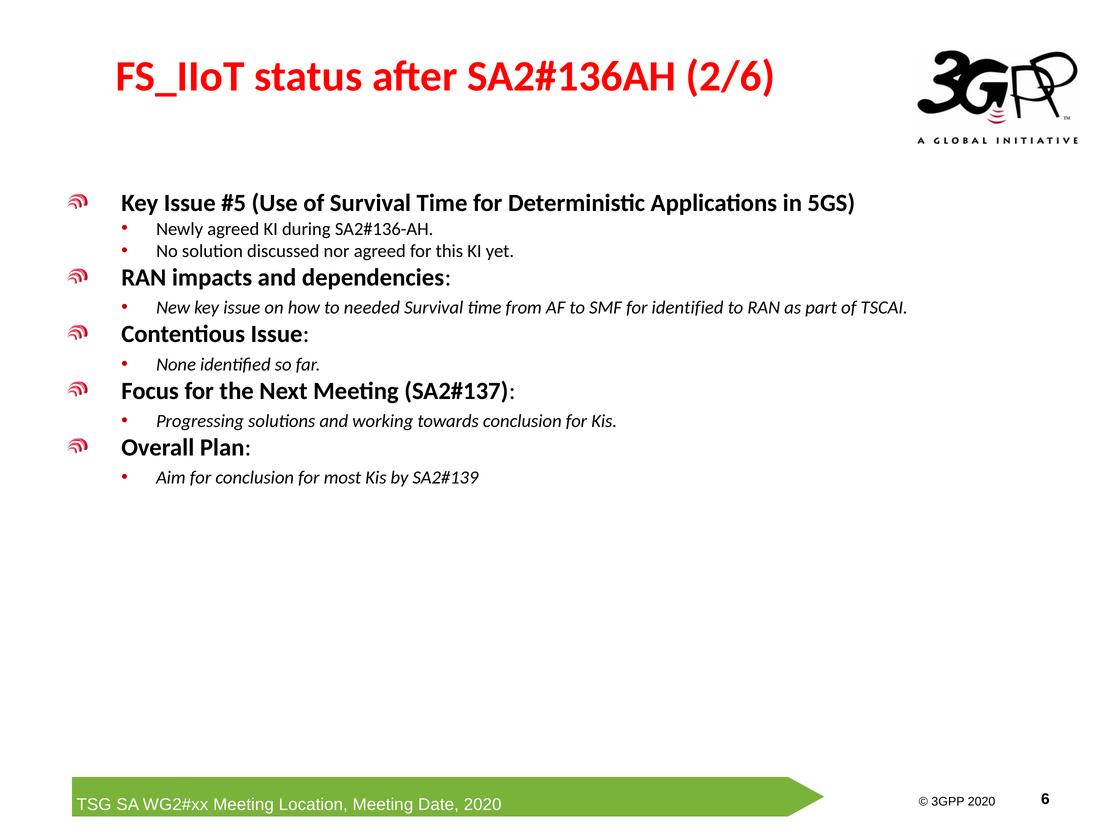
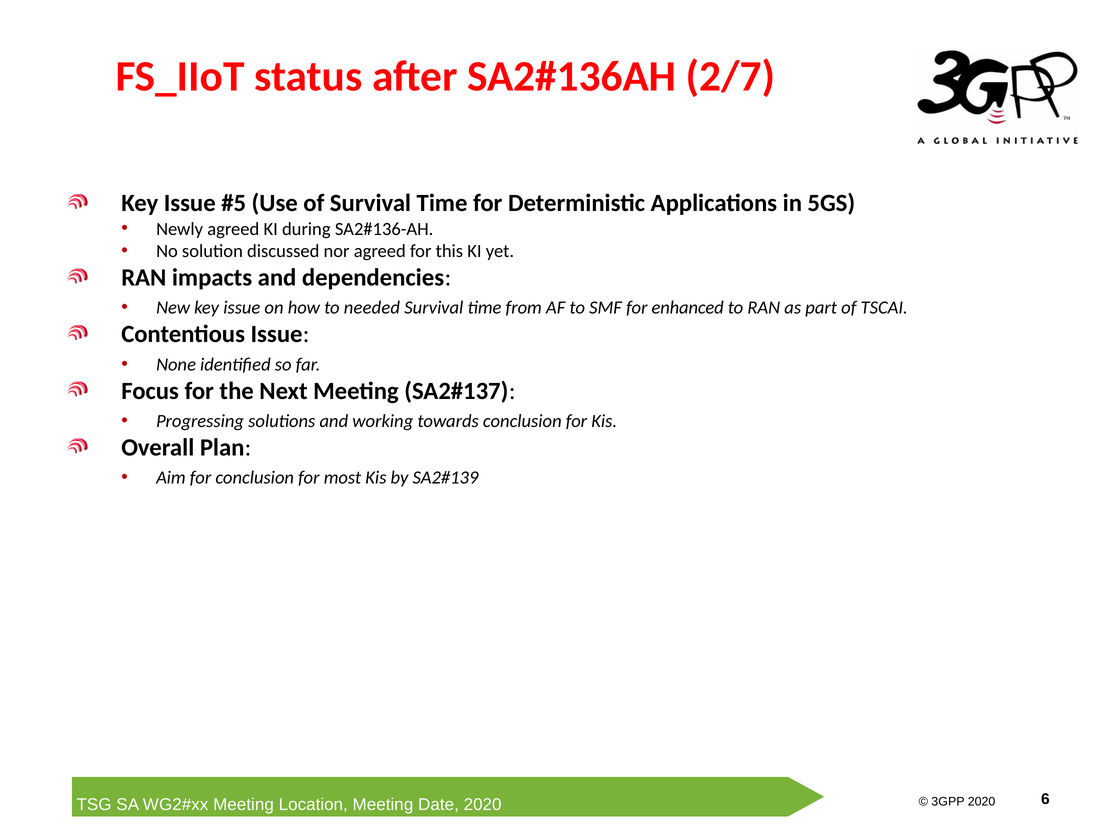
2/6: 2/6 -> 2/7
for identified: identified -> enhanced
